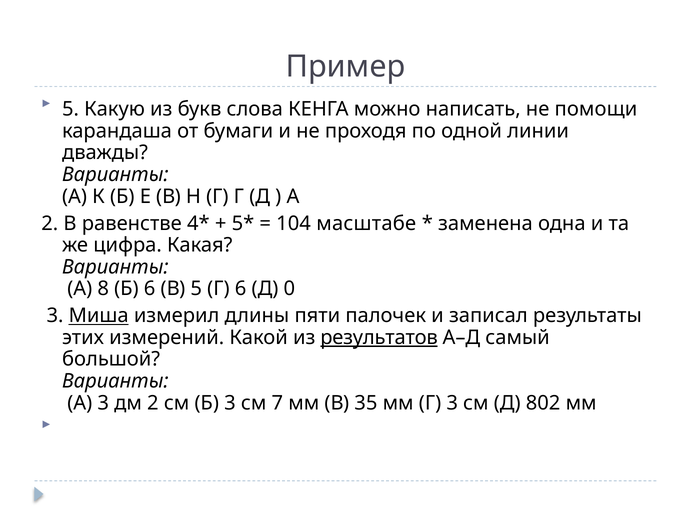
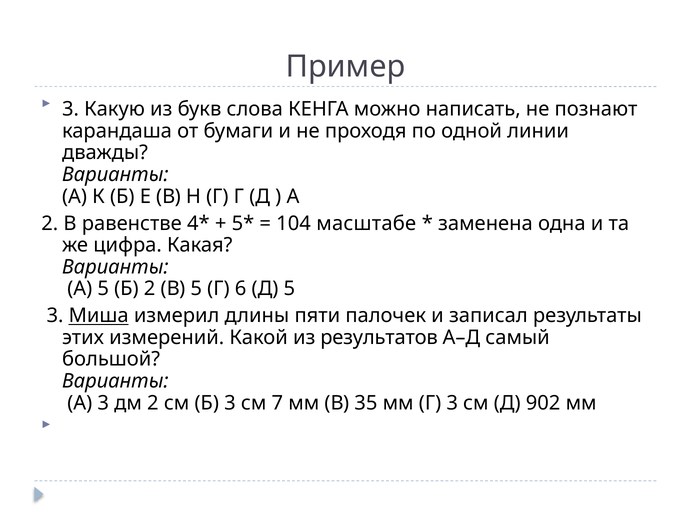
5 at (71, 109): 5 -> 3
помощи: помощи -> познают
A 8: 8 -> 5
Б 6: 6 -> 2
Д 0: 0 -> 5
результатов underline: present -> none
802: 802 -> 902
